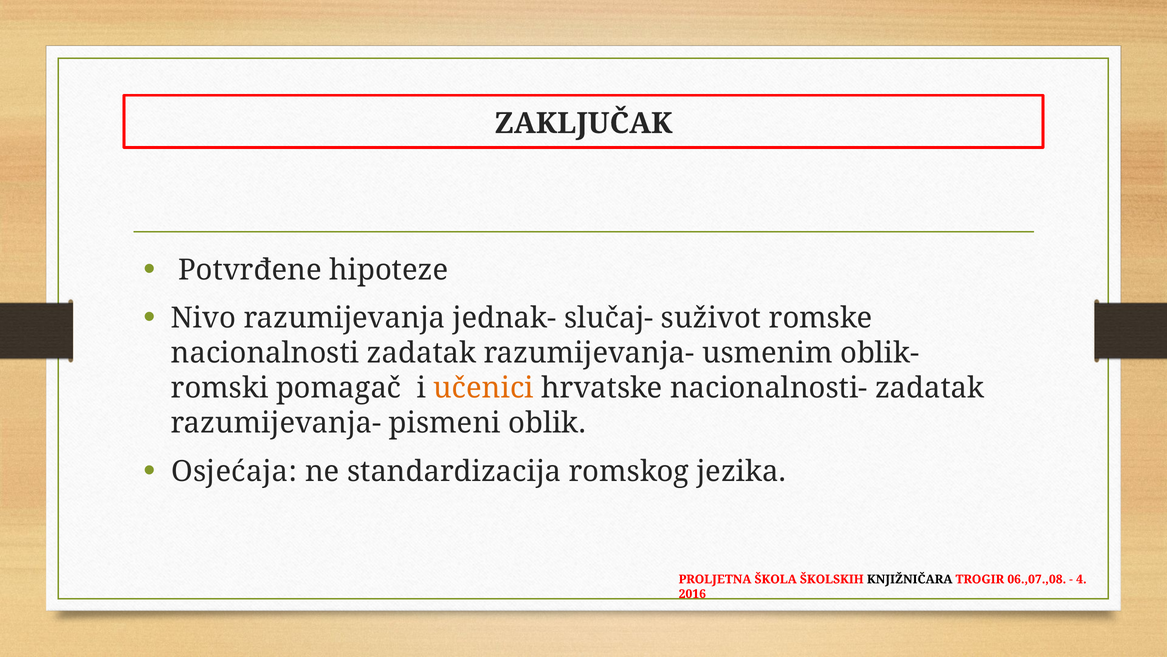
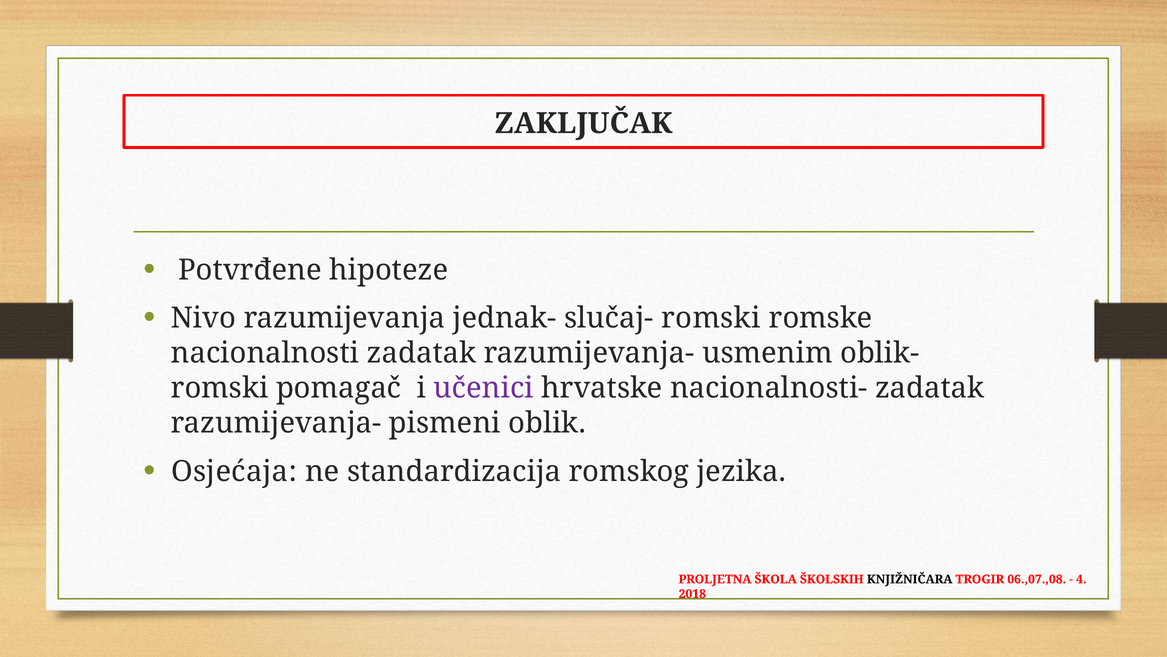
slučaj- suživot: suživot -> romski
učenici colour: orange -> purple
2016: 2016 -> 2018
